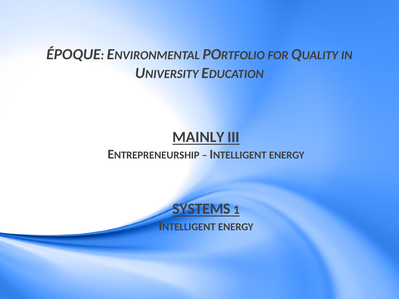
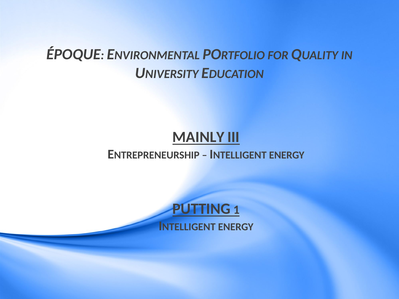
SYSTEMS: SYSTEMS -> PUTTING
